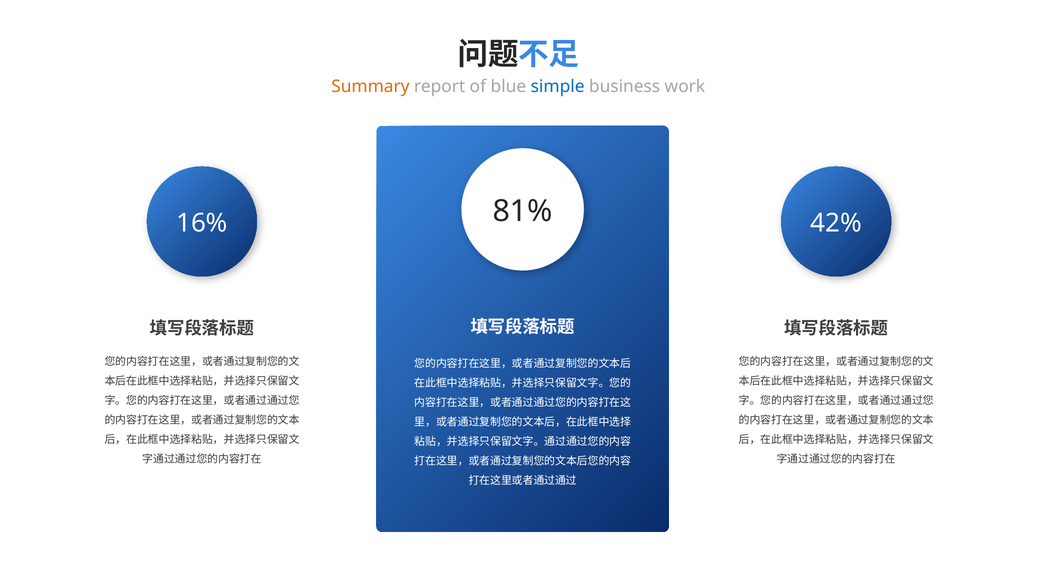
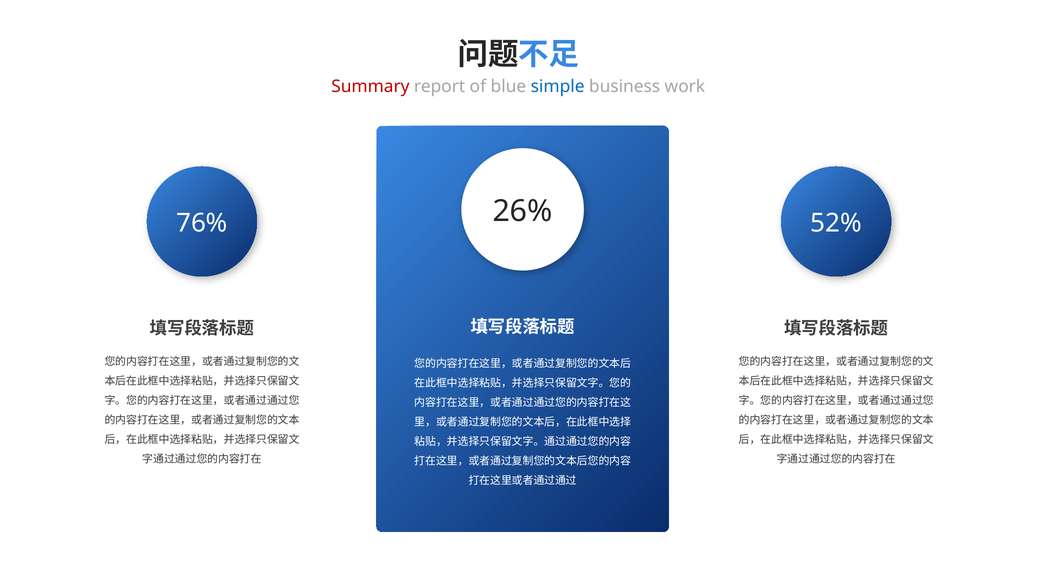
Summary colour: orange -> red
81%: 81% -> 26%
16%: 16% -> 76%
42%: 42% -> 52%
